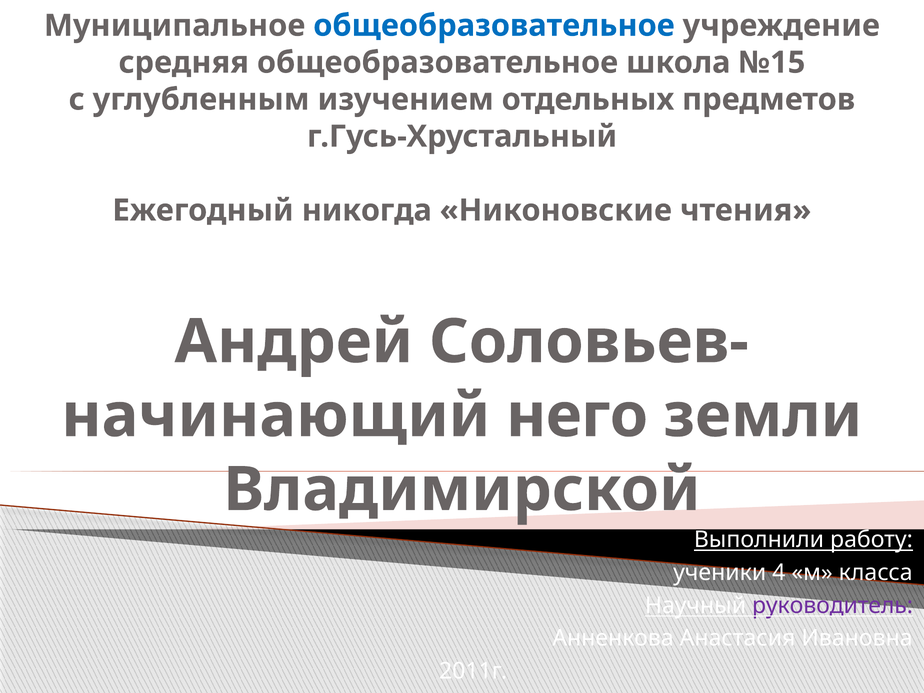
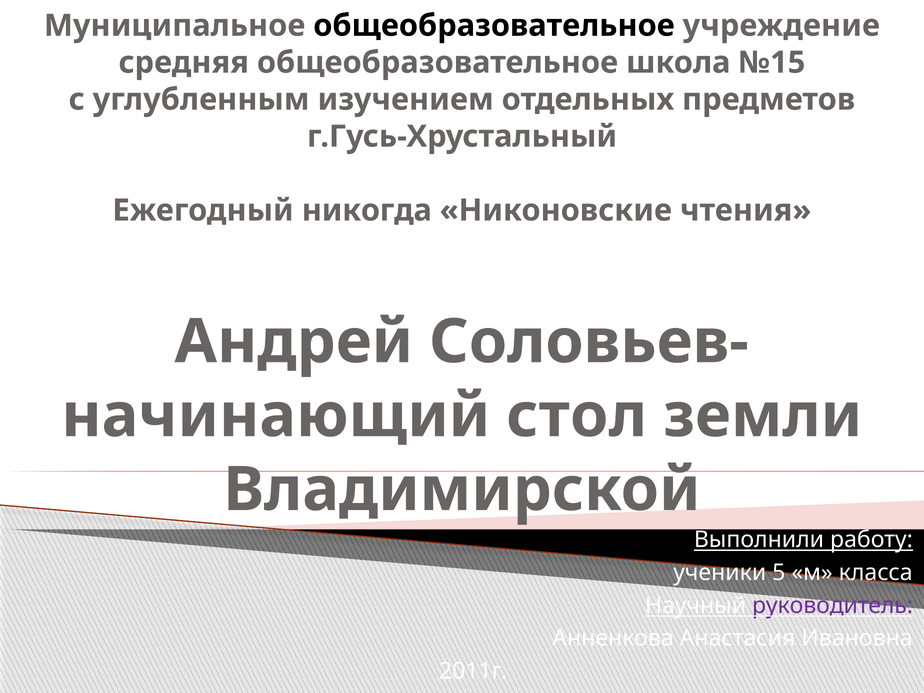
общеобразовательное at (494, 26) colour: blue -> black
него: него -> стол
4: 4 -> 5
